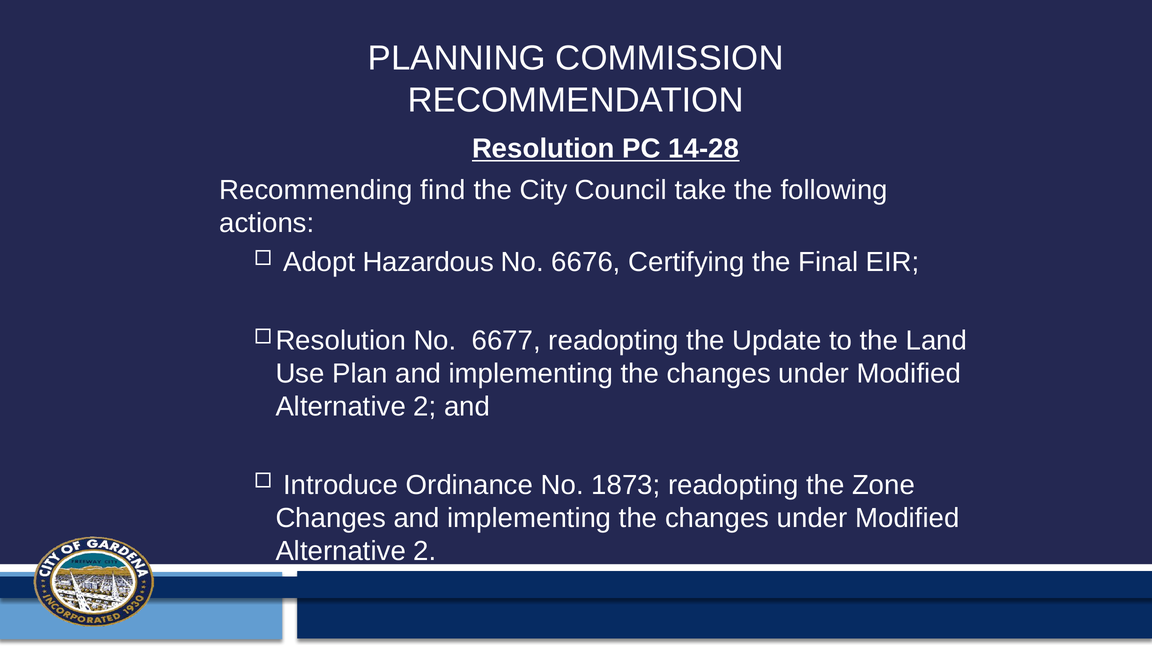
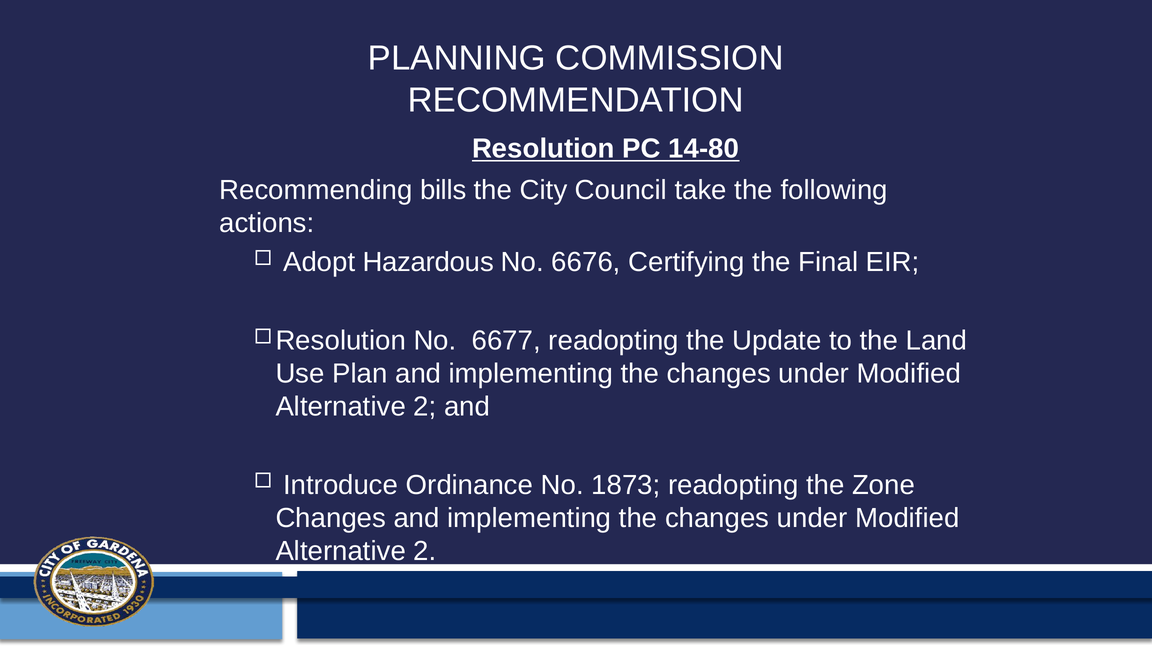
14-28: 14-28 -> 14-80
find: find -> bills
